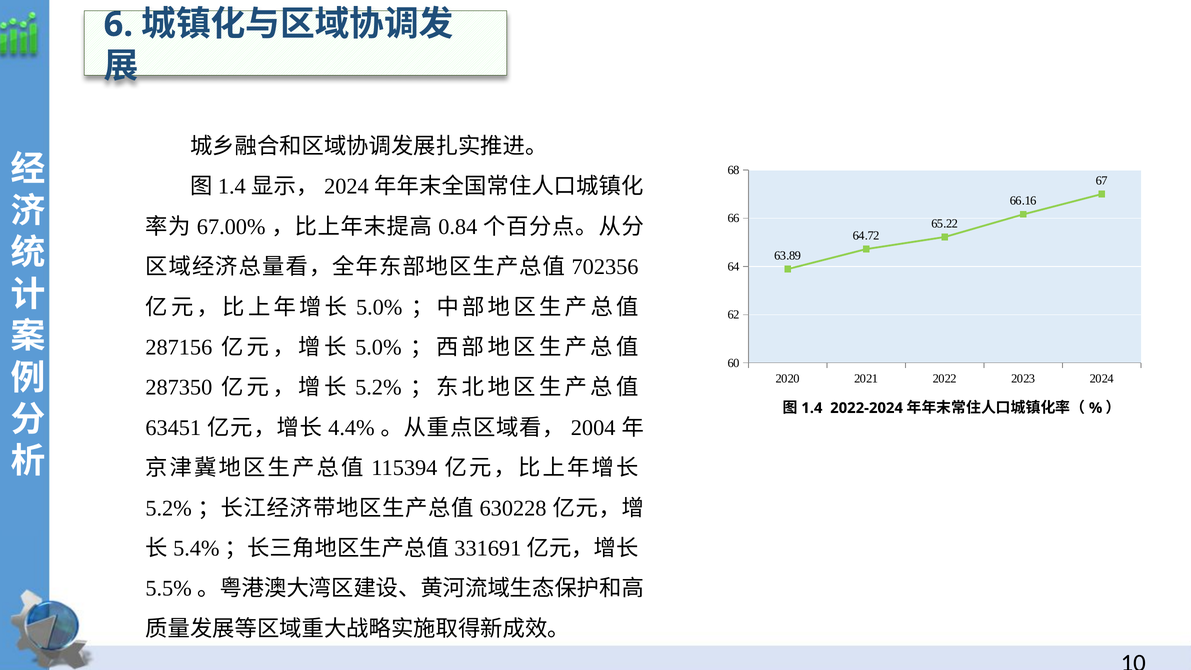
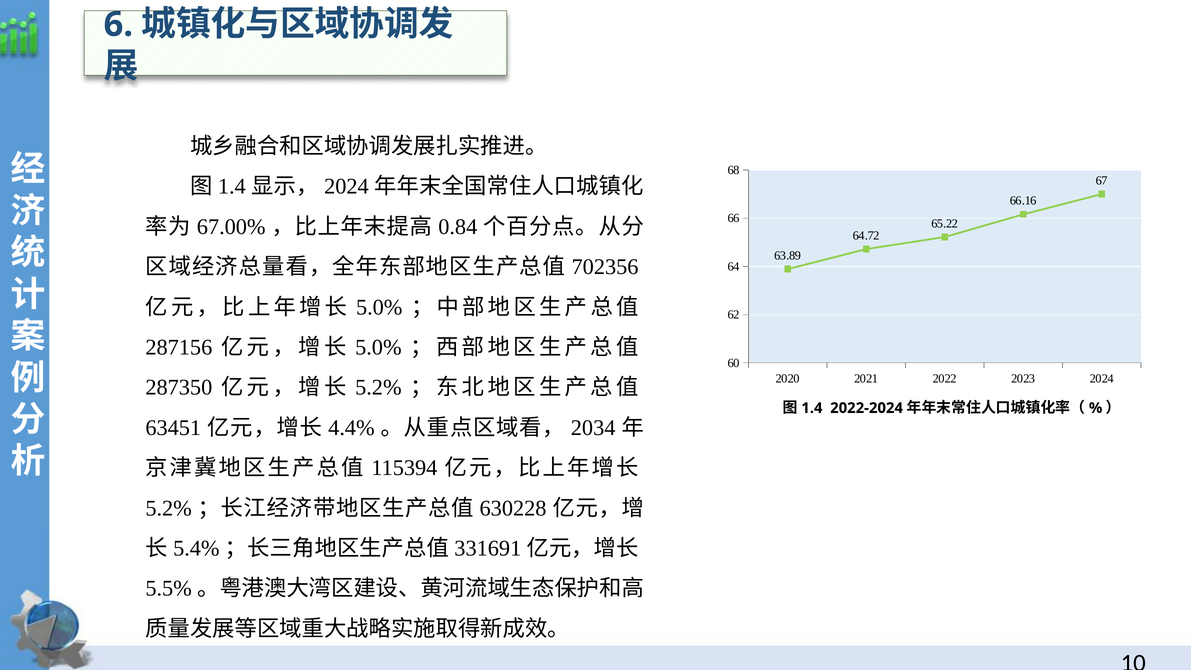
2004: 2004 -> 2034
